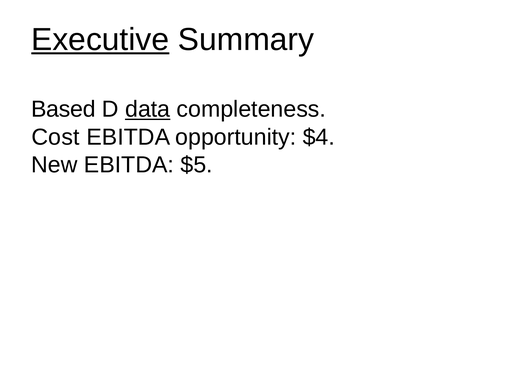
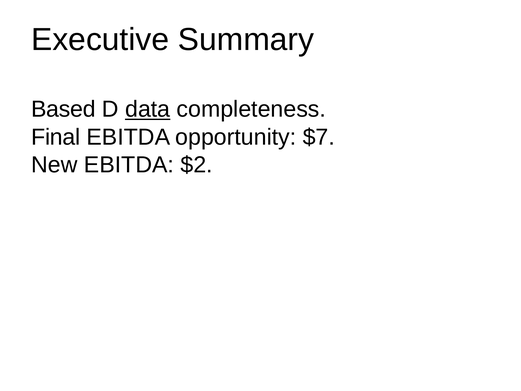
Executive underline: present -> none
Cost: Cost -> Final
$4: $4 -> $7
$5: $5 -> $2
